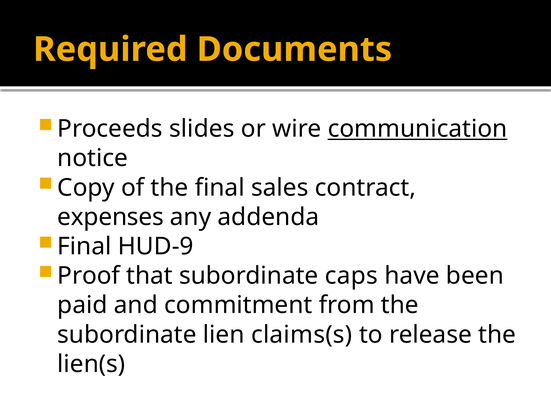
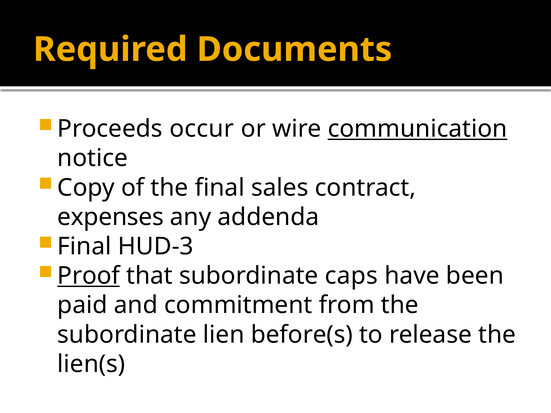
slides: slides -> occur
HUD-9: HUD-9 -> HUD-3
Proof underline: none -> present
claims(s: claims(s -> before(s
